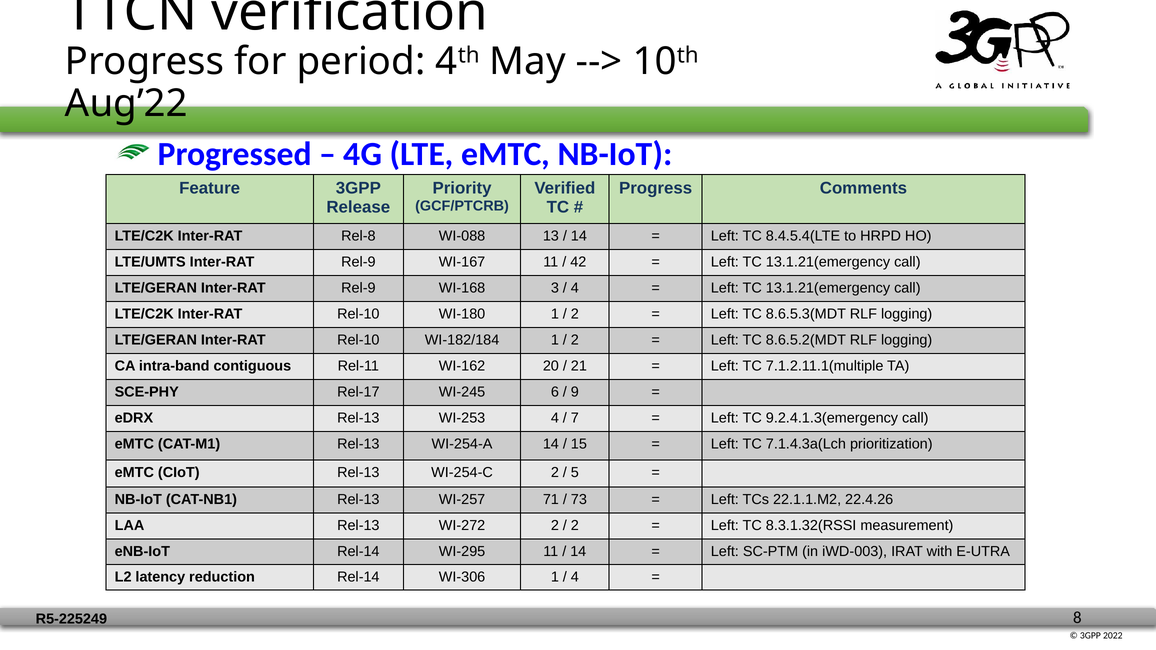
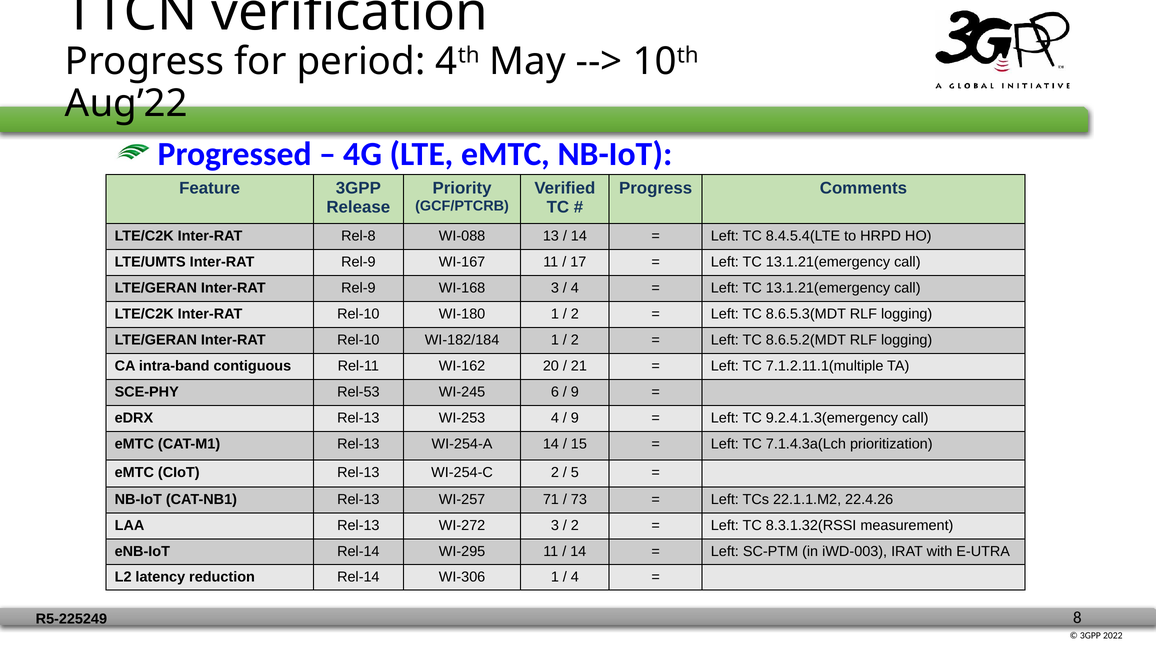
42: 42 -> 17
Rel-17: Rel-17 -> Rel-53
7 at (575, 418): 7 -> 9
WI-272 2: 2 -> 3
